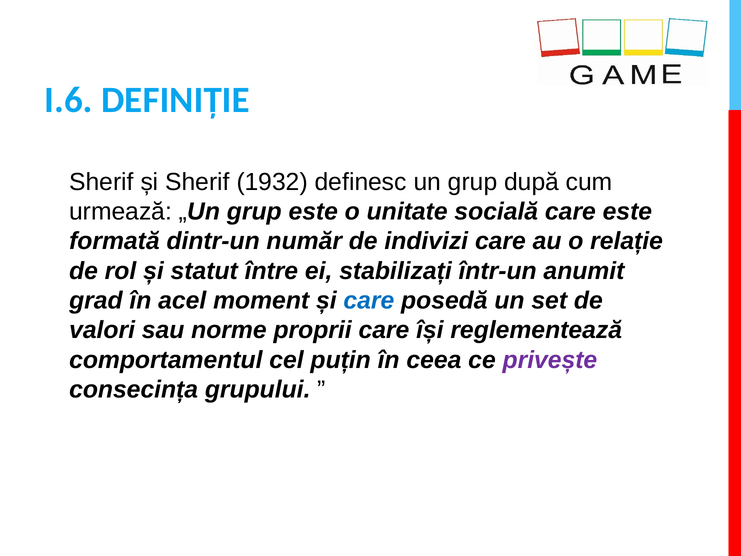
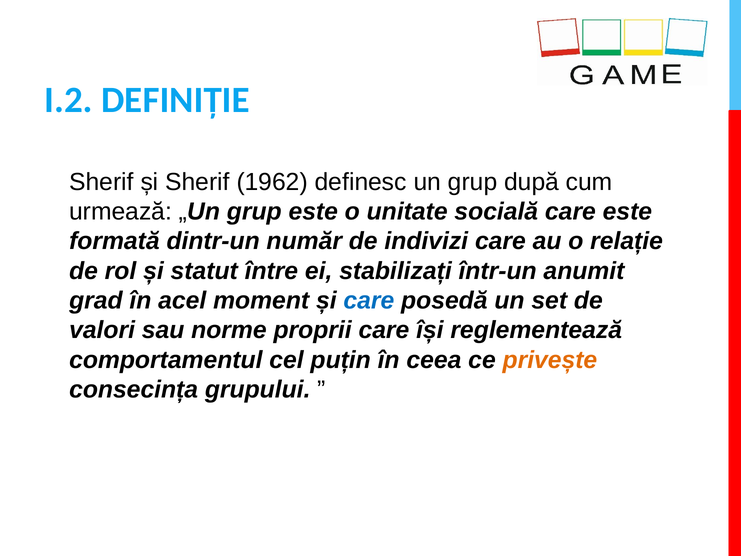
I.6: I.6 -> I.2
1932: 1932 -> 1962
privește colour: purple -> orange
